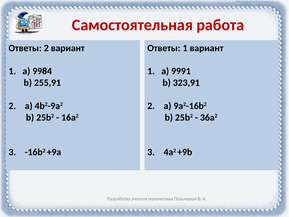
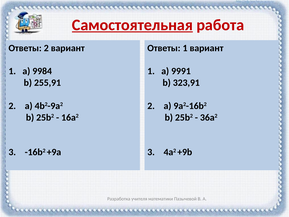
Самостоятельная underline: none -> present
